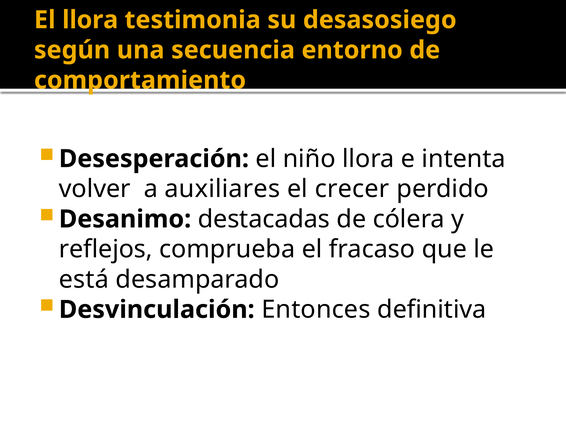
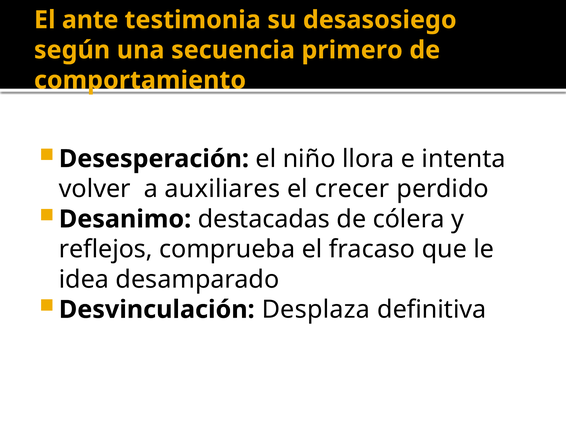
El llora: llora -> ante
entorno: entorno -> primero
está: está -> idea
Entonces: Entonces -> Desplaza
